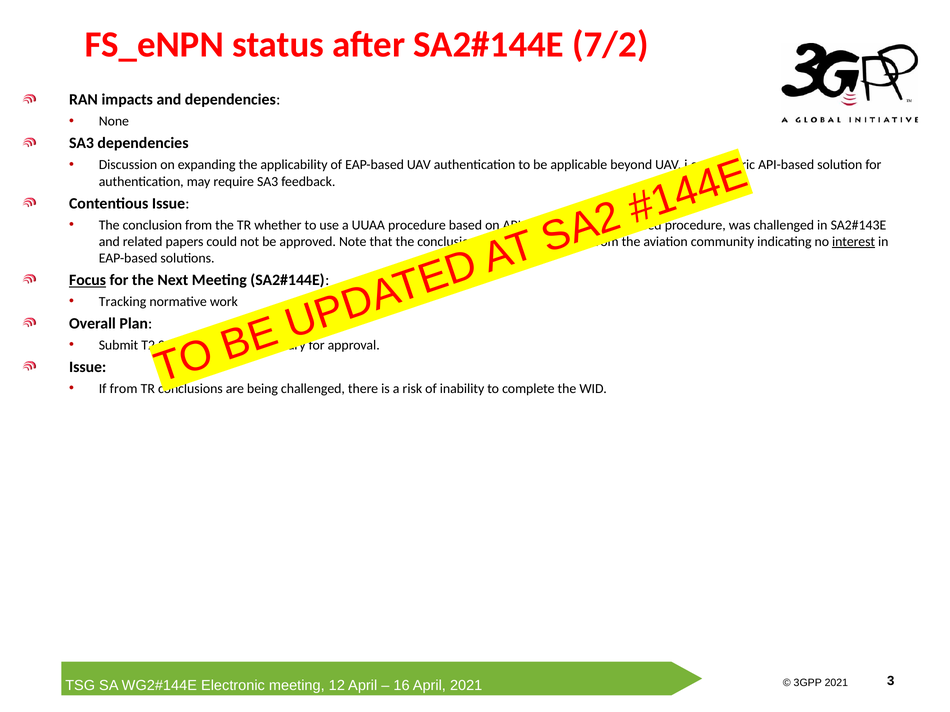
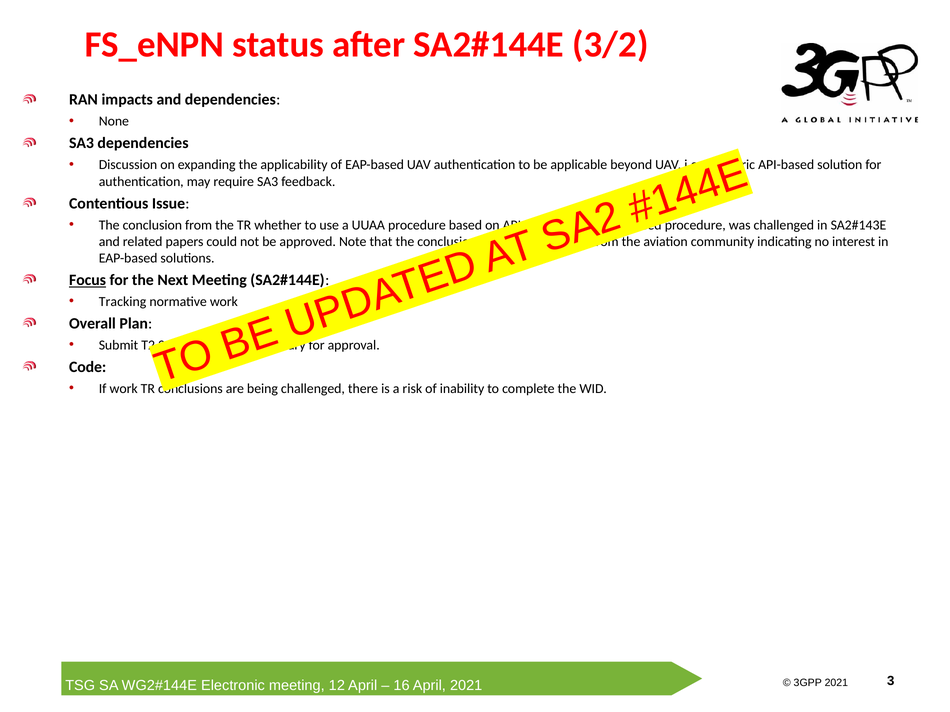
7/2: 7/2 -> 3/2
interest underline: present -> none
Issue at (88, 367): Issue -> Code
If from: from -> work
